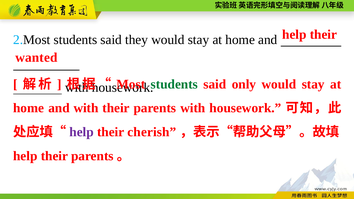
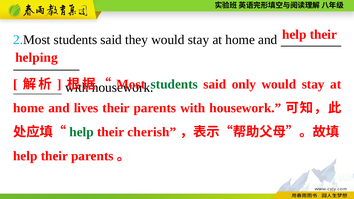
wanted: wanted -> helping
and with: with -> lives
help at (82, 132) colour: purple -> green
